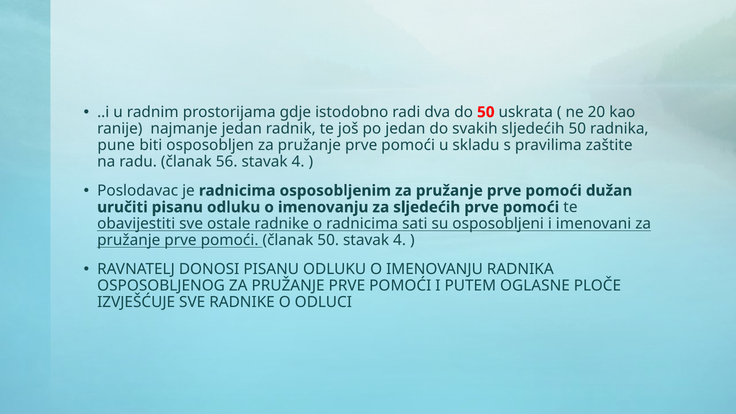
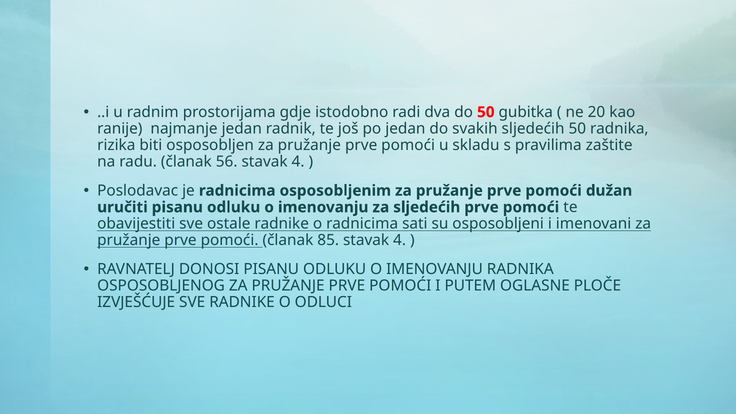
uskrata: uskrata -> gubitka
pune: pune -> rizika
članak 50: 50 -> 85
